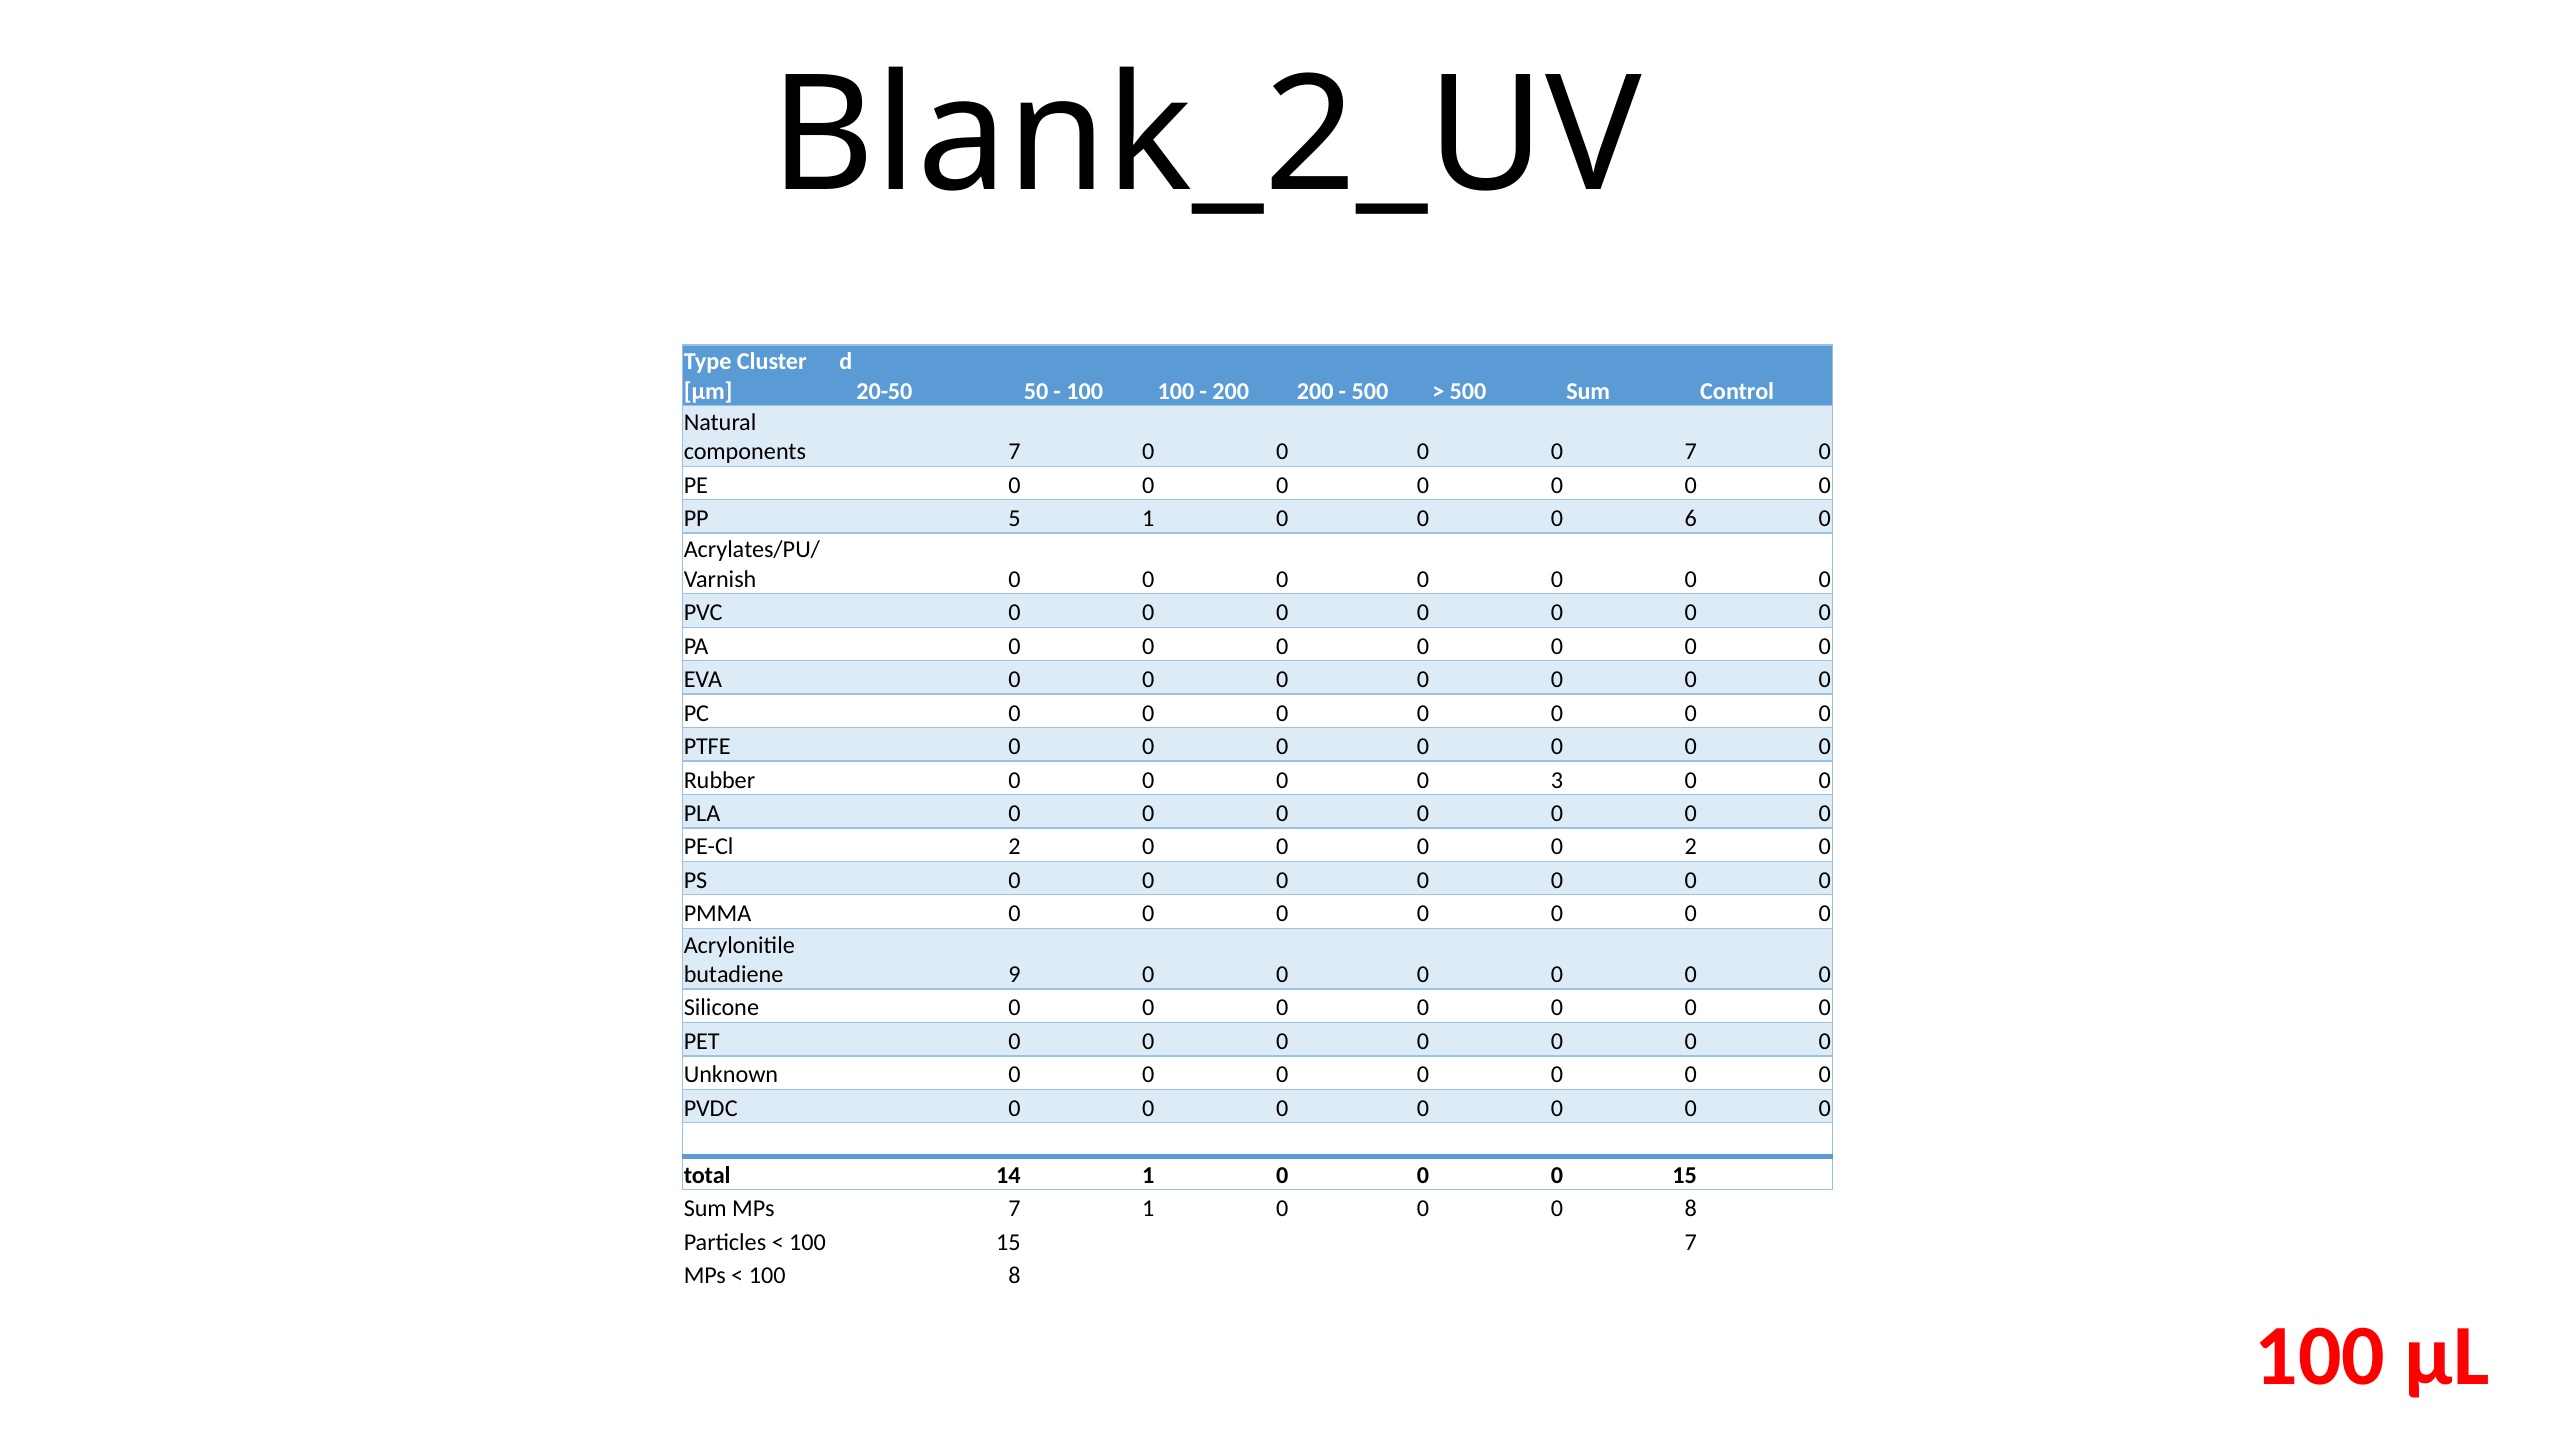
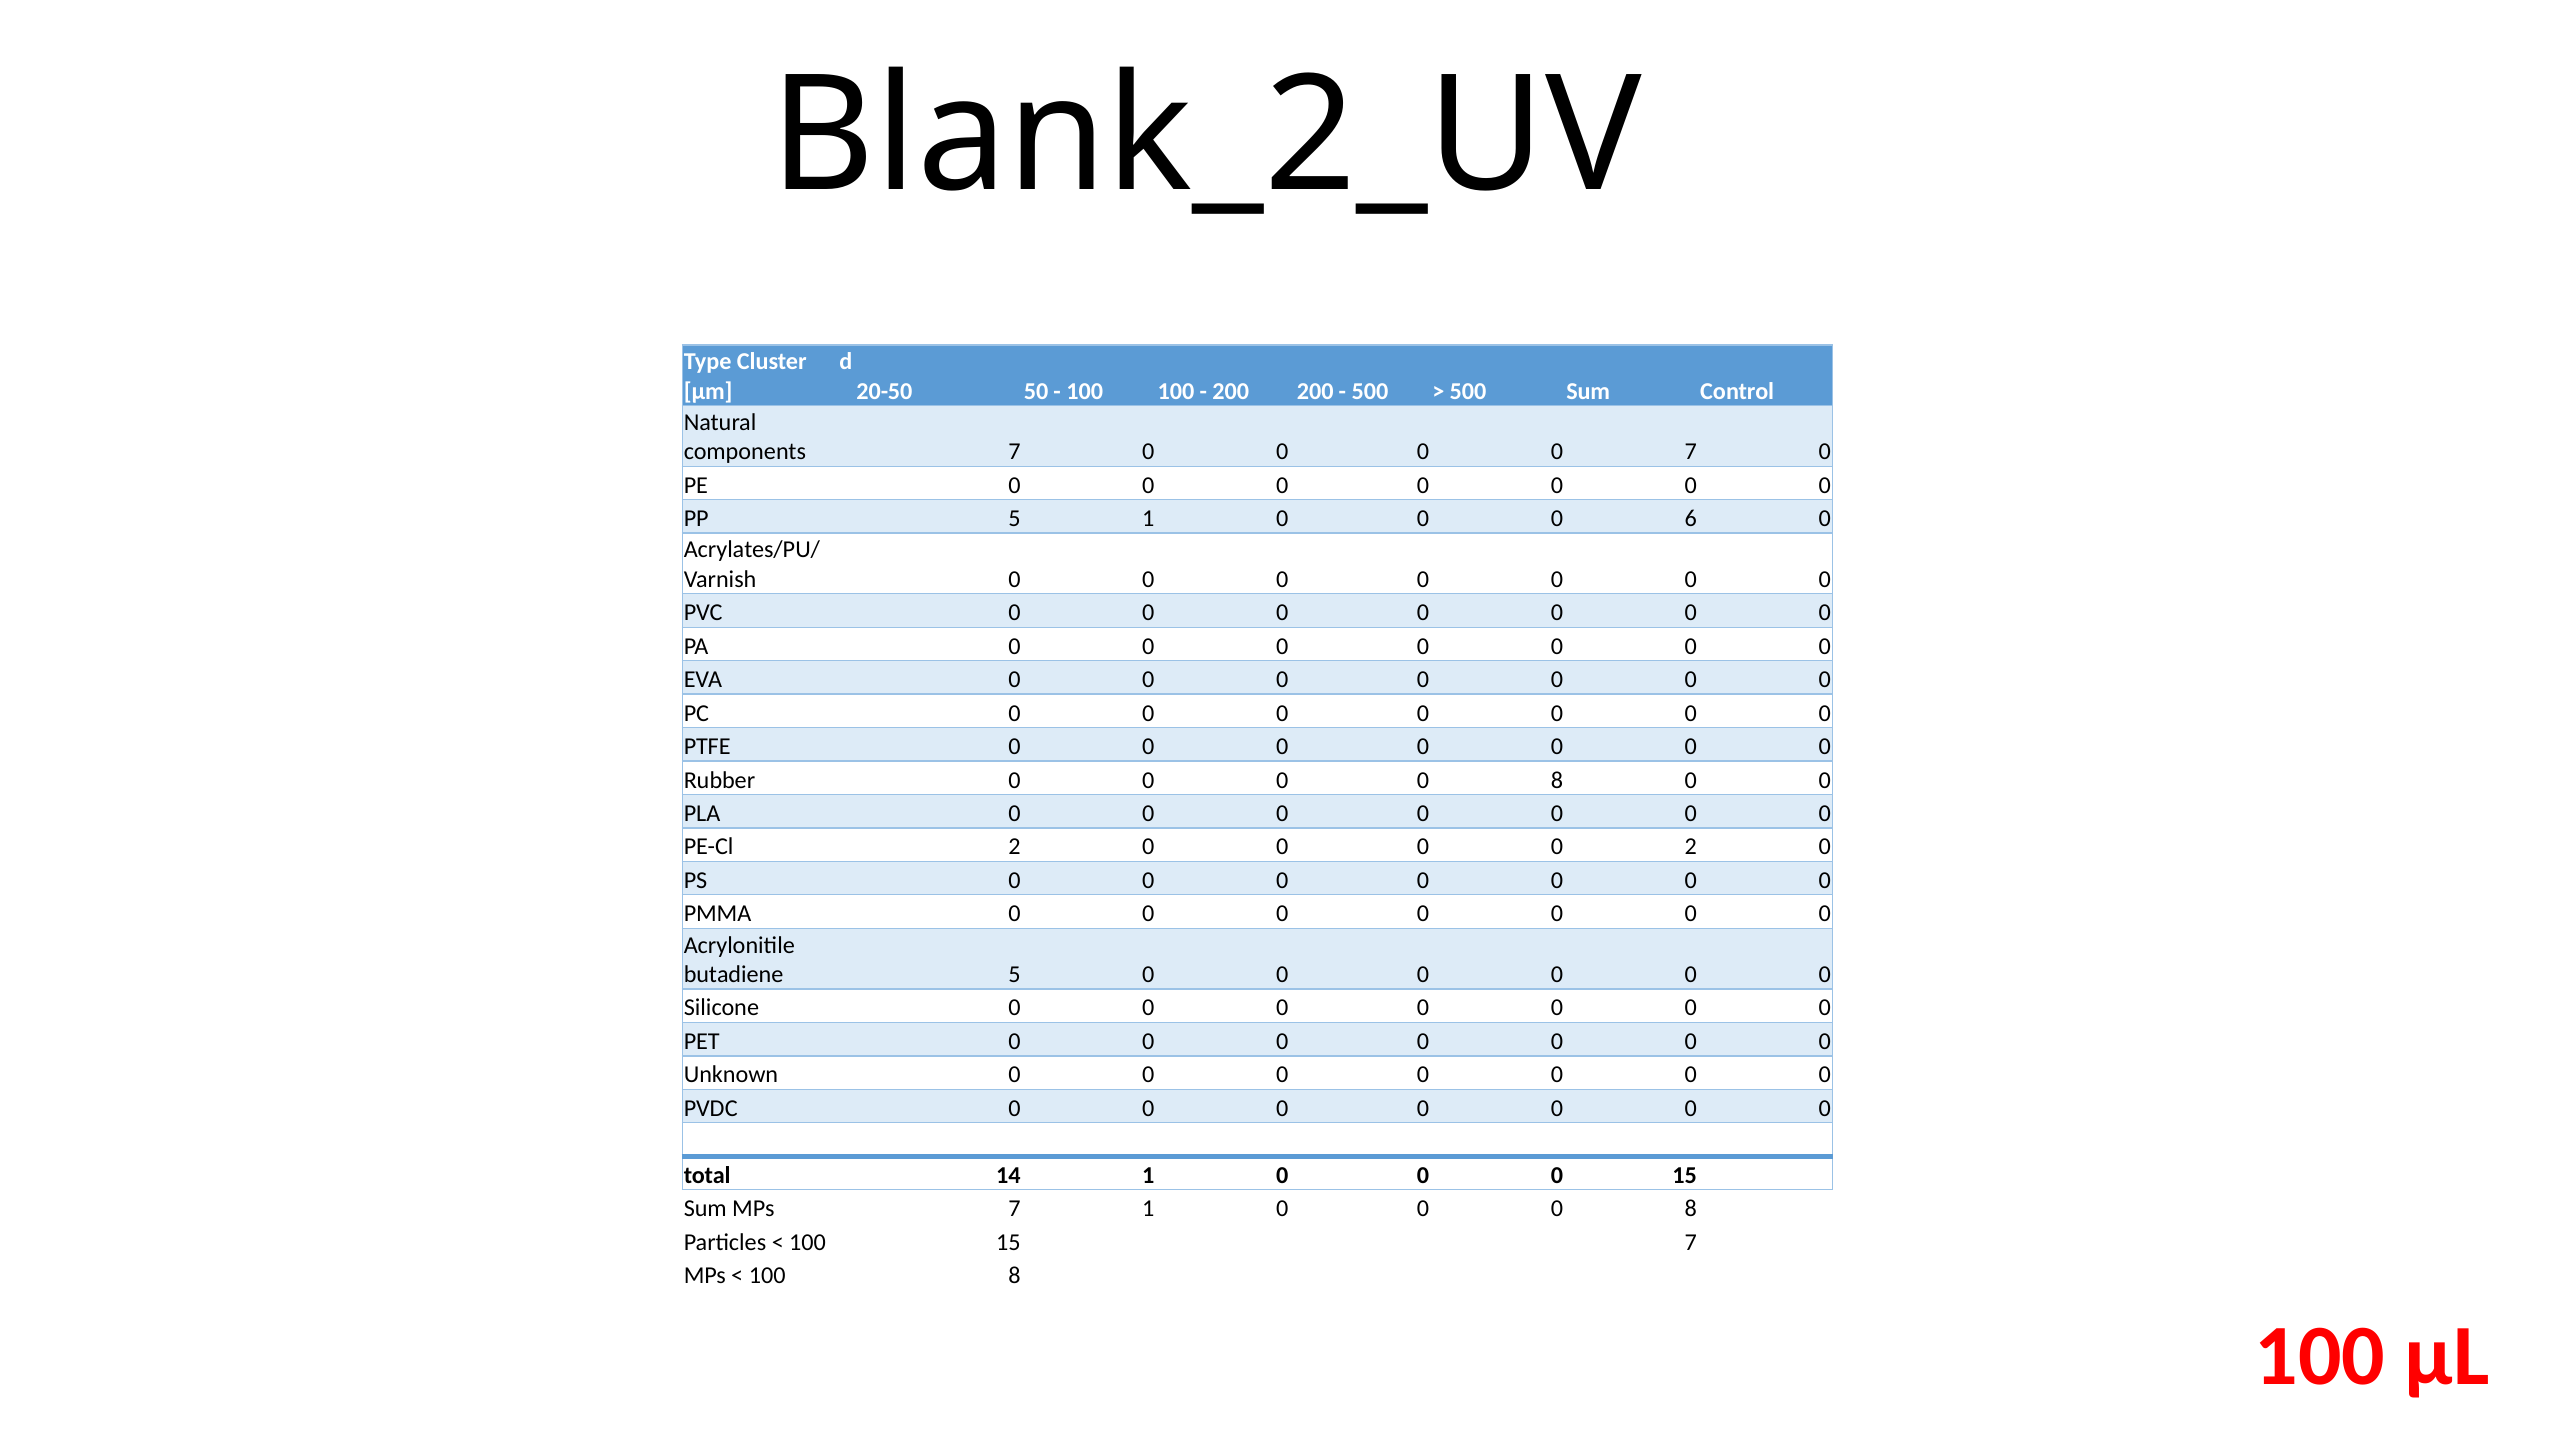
3 at (1557, 780): 3 -> 8
butadiene 9: 9 -> 5
